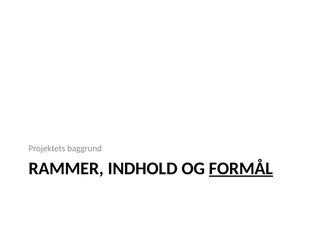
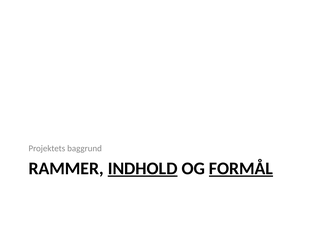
INDHOLD underline: none -> present
